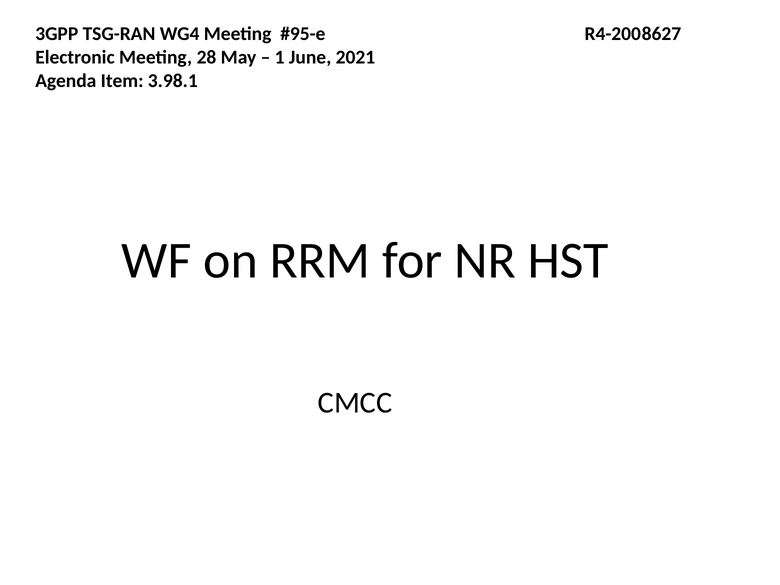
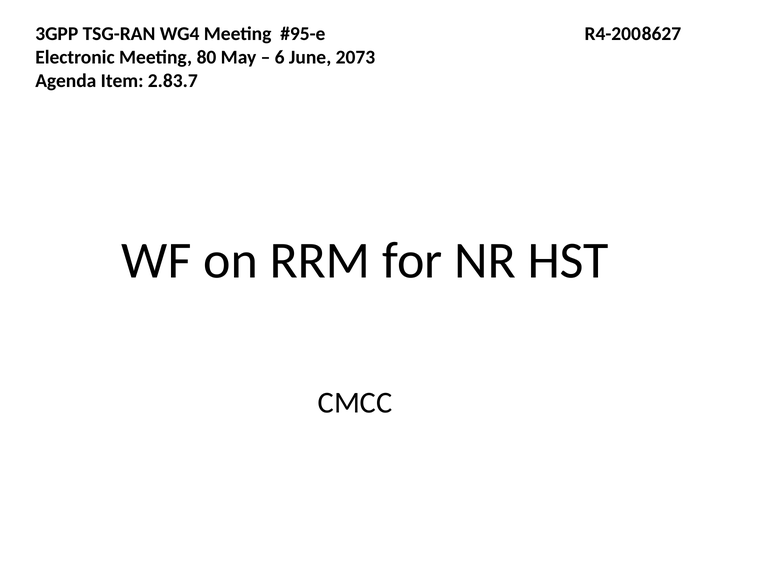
28: 28 -> 80
1: 1 -> 6
2021: 2021 -> 2073
3.98.1: 3.98.1 -> 2.83.7
